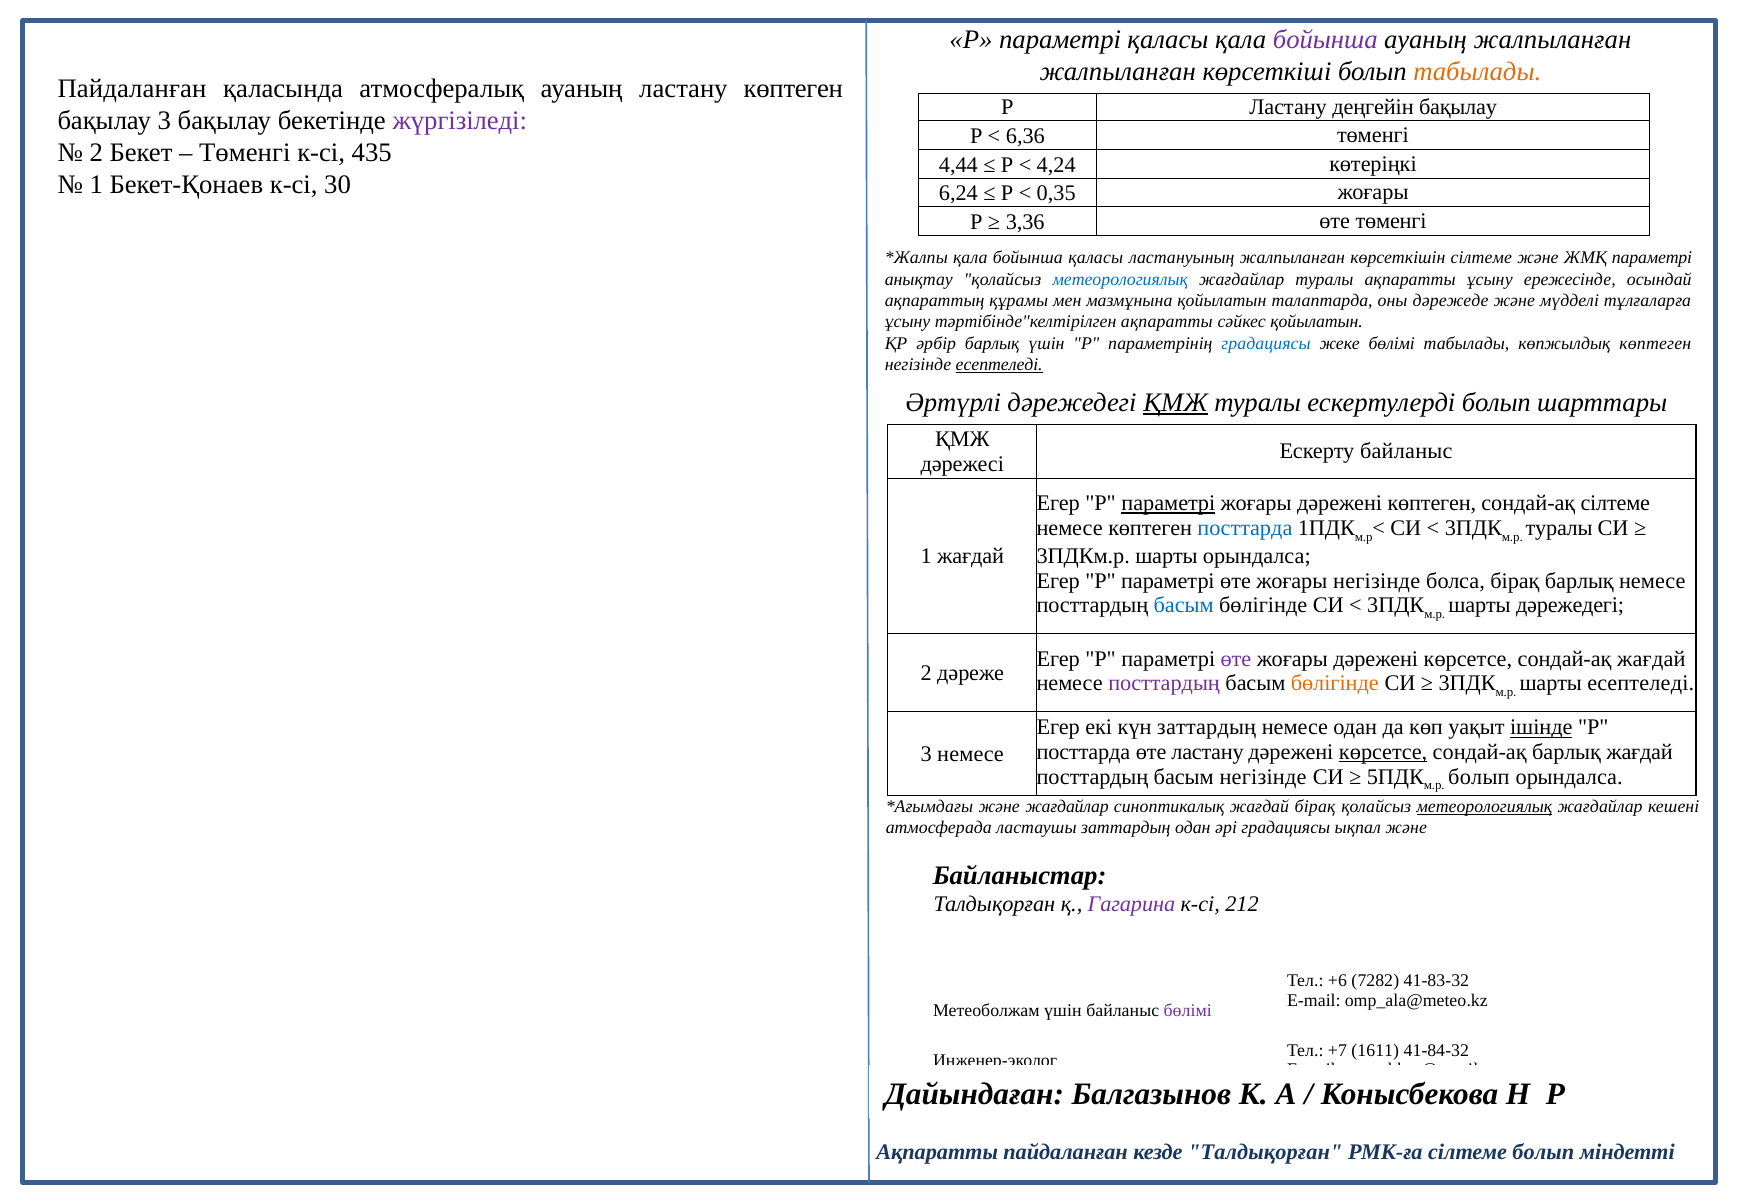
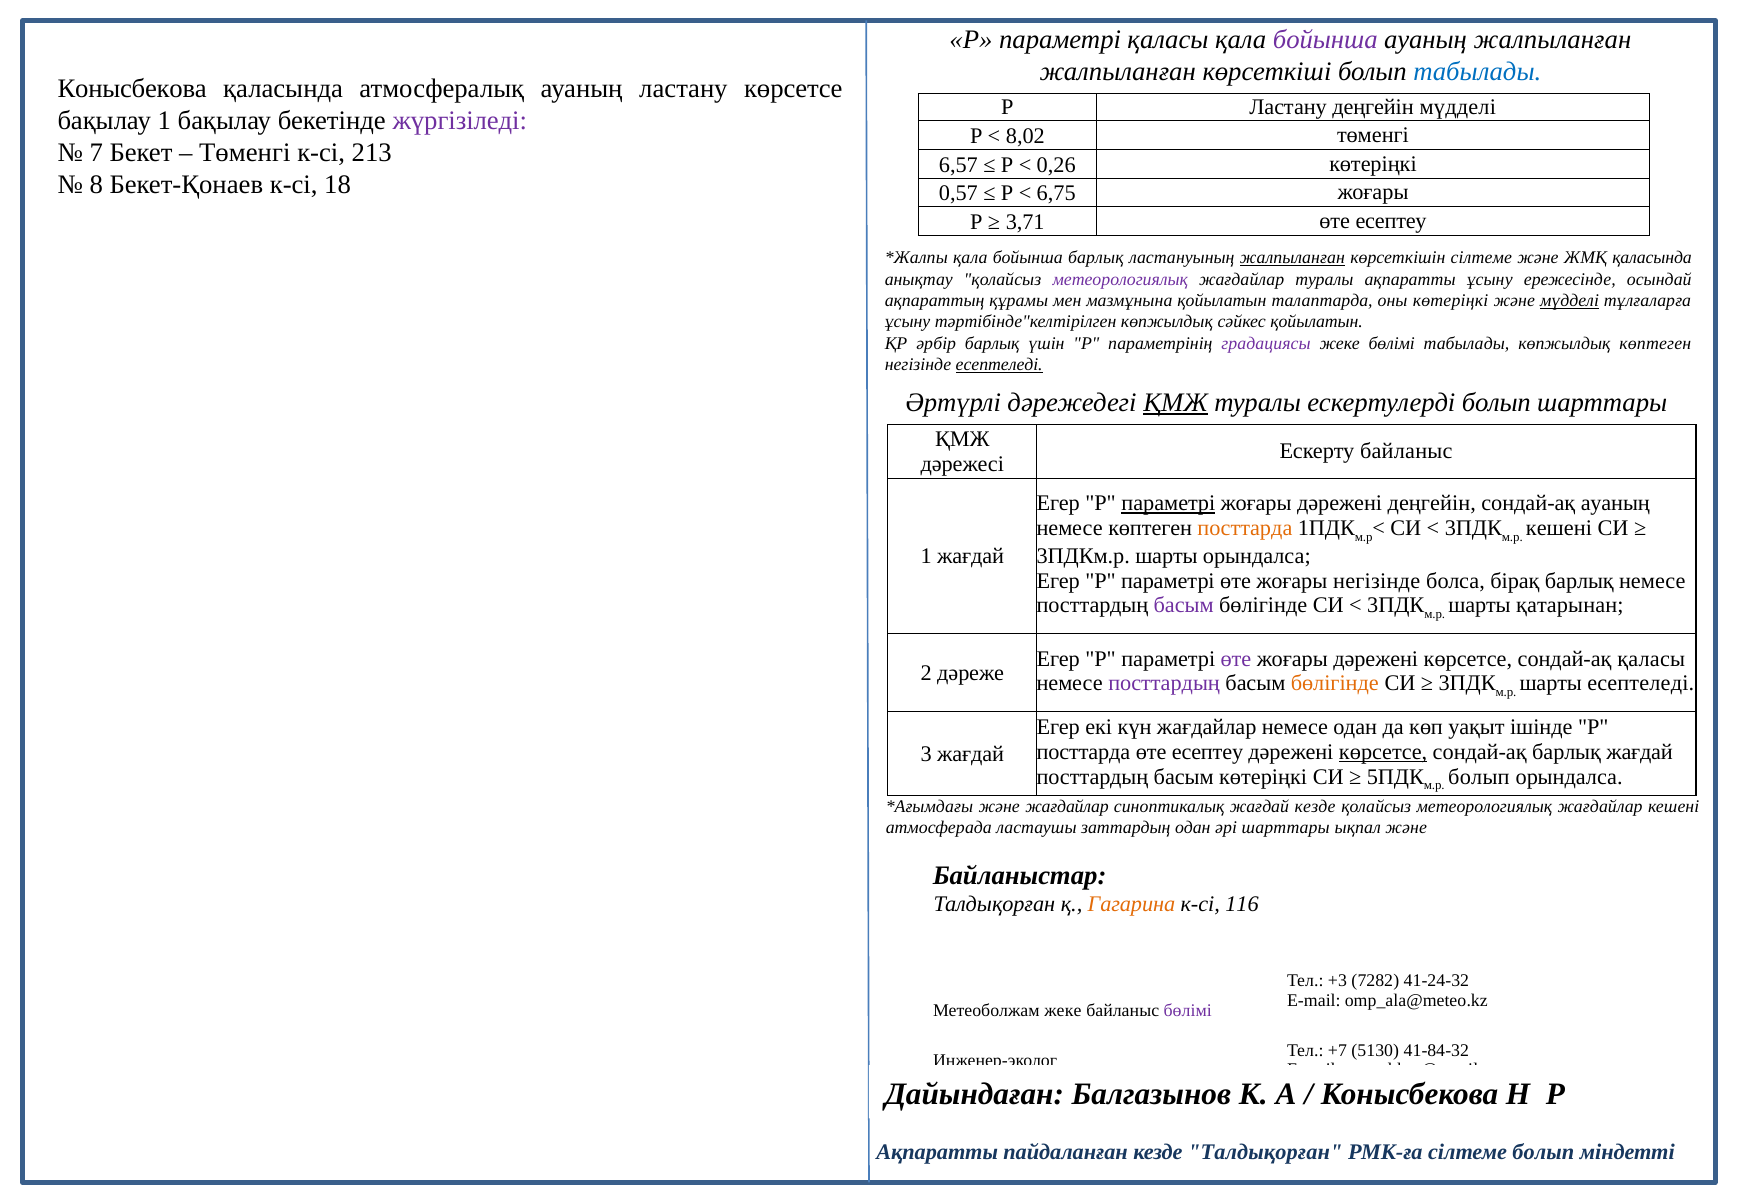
табылады at (1477, 71) colour: orange -> blue
Пайдаланған at (132, 88): Пайдаланған -> Конысбекова
ластану көптеген: көптеген -> көрсетсе
деңгейін бақылау: бақылау -> мүдделі
бақылау 3: 3 -> 1
6,36: 6,36 -> 8,02
2 at (96, 153): 2 -> 7
435: 435 -> 213
4,44: 4,44 -> 6,57
4,24: 4,24 -> 0,26
1 at (96, 185): 1 -> 8
30: 30 -> 18
6,24: 6,24 -> 0,57
0,35: 0,35 -> 6,75
3,36: 3,36 -> 3,71
төменгі at (1391, 221): төменгі -> есептеу
бойынша қаласы: қаласы -> барлық
жалпыланған at (1292, 258) underline: none -> present
ЖМҚ параметрі: параметрі -> қаласында
метеорологиялық at (1120, 279) colour: blue -> purple
оны дәрежеде: дәрежеде -> көтеріңкі
мүдделі at (1570, 301) underline: none -> present
тәртібінде"келтірілген ақпаратты: ақпаратты -> көпжылдық
градациясы at (1266, 343) colour: blue -> purple
дәрежені көптеген: көптеген -> деңгейін
сондай-ақ сілтеме: сілтеме -> ауаның
посттарда at (1245, 528) colour: blue -> orange
туралы at (1559, 528): туралы -> кешені
басым at (1184, 605) colour: blue -> purple
шарты дәрежедегі: дәрежедегі -> қатарынан
сондай-ақ жағдай: жағдай -> қаласы
күн заттардың: заттардың -> жағдайлар
ішінде underline: present -> none
ластану at (1208, 752): ластану -> есептеу
3 немесе: немесе -> жағдай
басым негізінде: негізінде -> көтеріңкі
жағдай бірақ: бірақ -> кезде
метеорологиялық at (1484, 807) underline: present -> none
әрі градациясы: градациясы -> шарттары
Гагарина colour: purple -> orange
212: 212 -> 116
+6: +6 -> +3
41-83-32: 41-83-32 -> 41-24-32
Метеоболжам үшін: үшін -> жеке
1611: 1611 -> 5130
